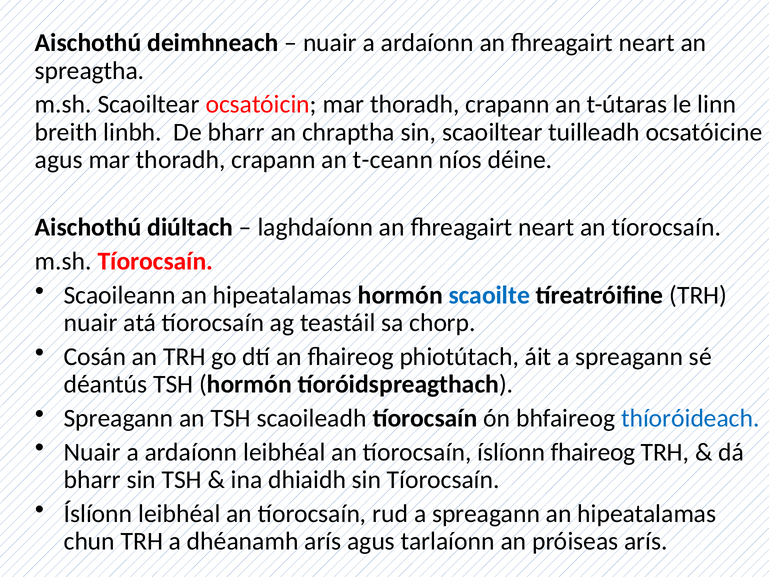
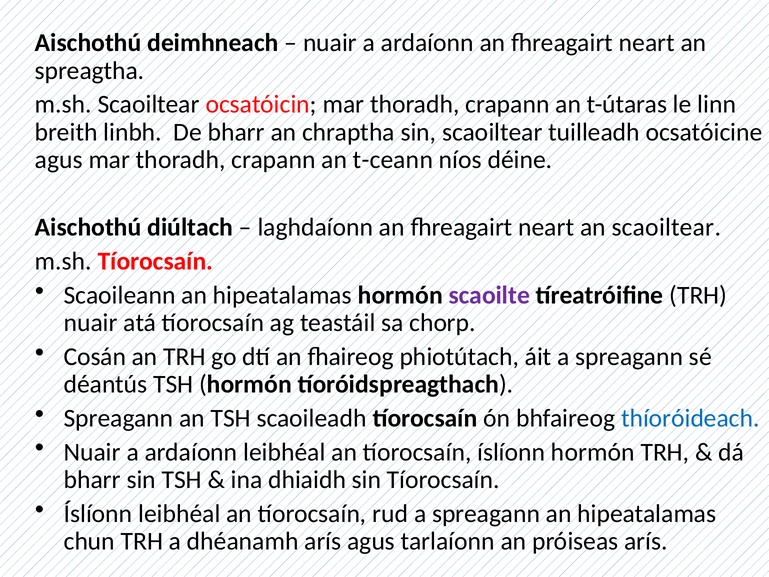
neart an tíorocsaín: tíorocsaín -> scaoiltear
scaoilte colour: blue -> purple
íslíonn fhaireog: fhaireog -> hormón
